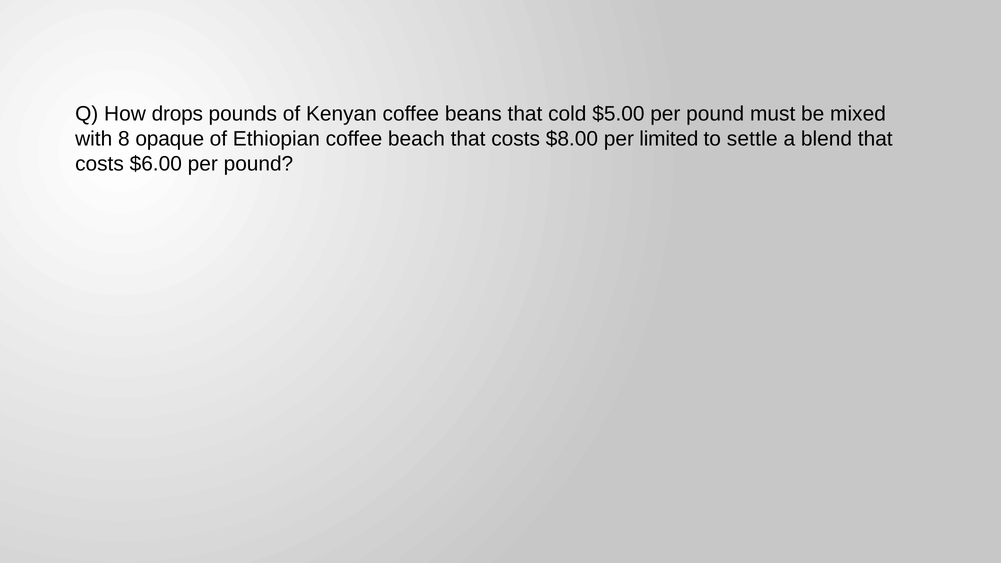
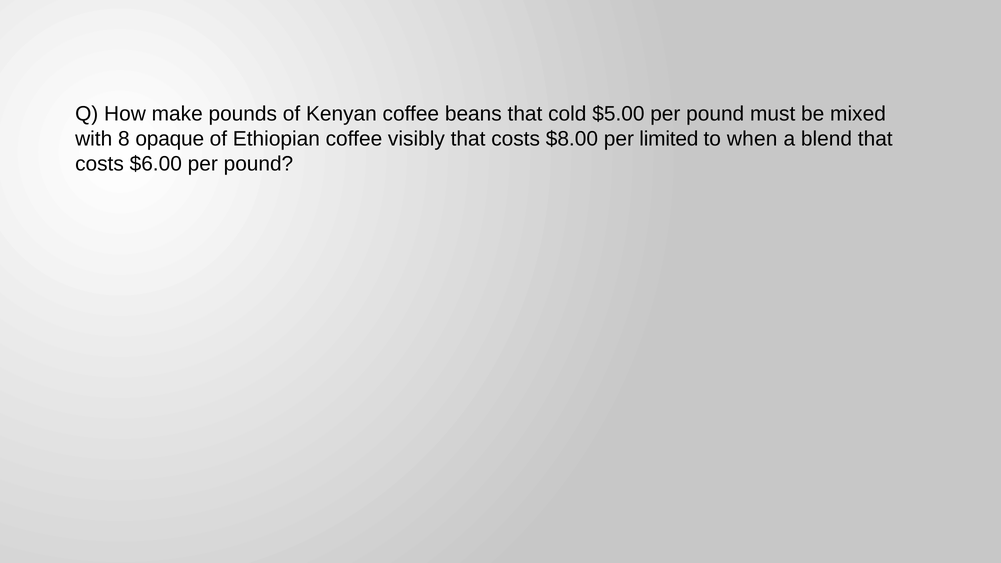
drops: drops -> make
beach: beach -> visibly
settle: settle -> when
